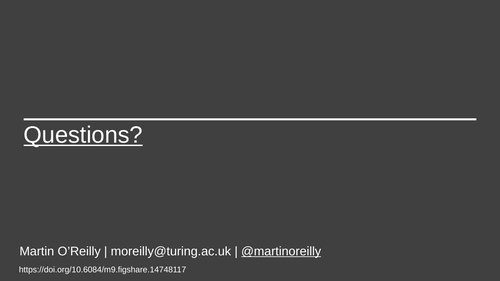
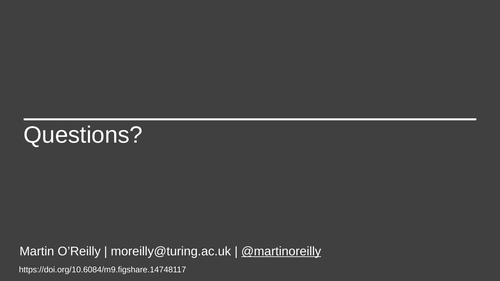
Questions underline: present -> none
